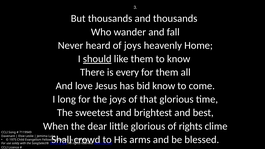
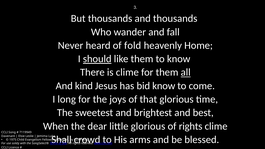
of joys: joys -> fold
is every: every -> clime
all at (186, 72) underline: none -> present
love: love -> kind
